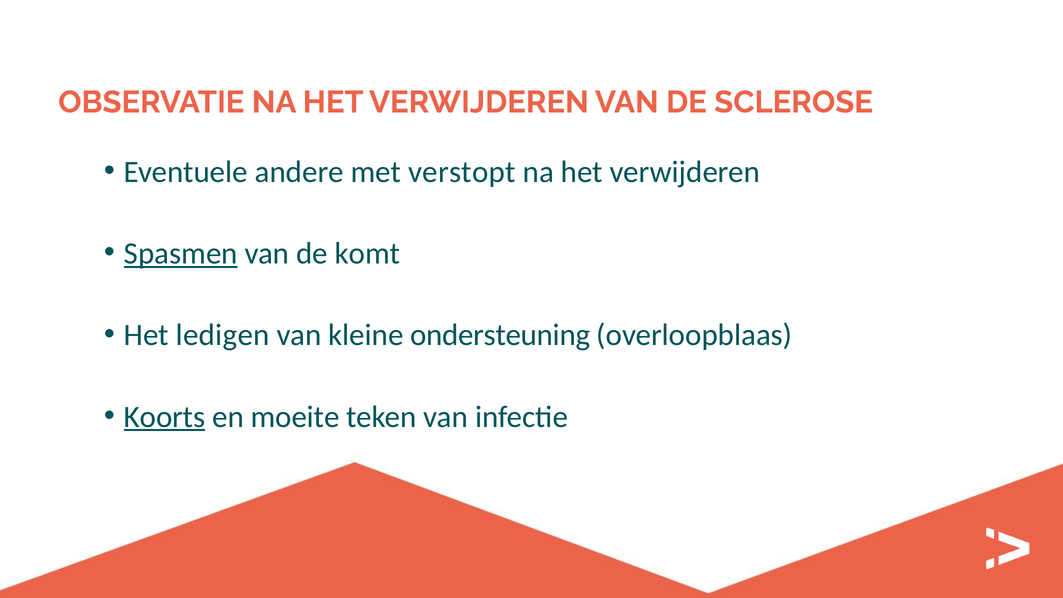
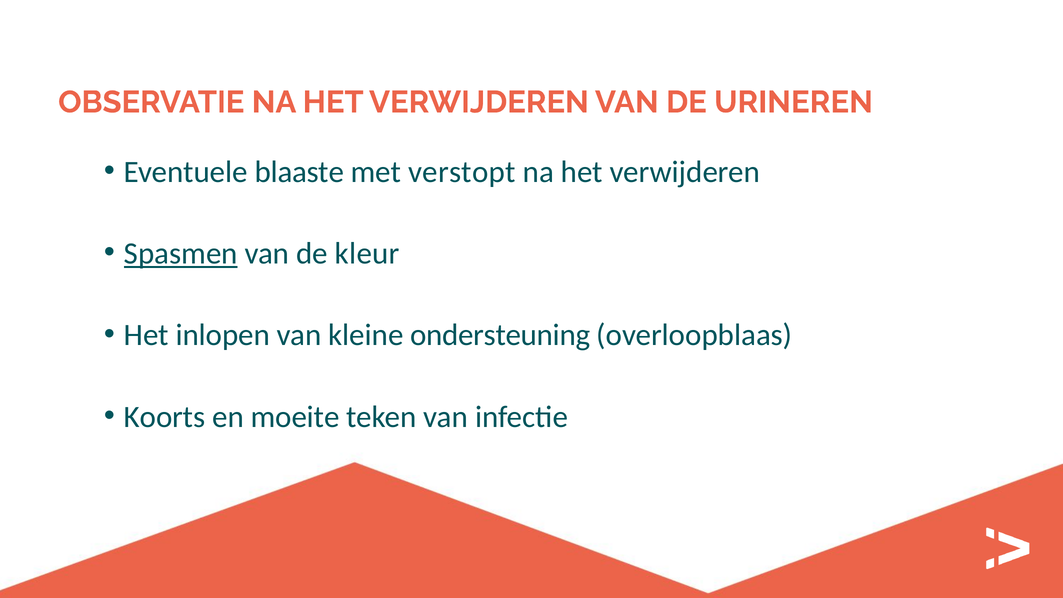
SCLEROSE: SCLEROSE -> URINEREN
andere: andere -> blaaste
komt: komt -> kleur
ledigen: ledigen -> inlopen
Koorts underline: present -> none
